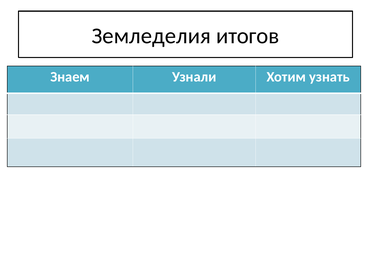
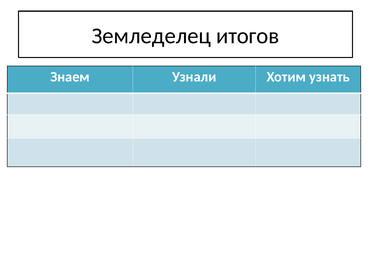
Земледелия: Земледелия -> Земледелец
